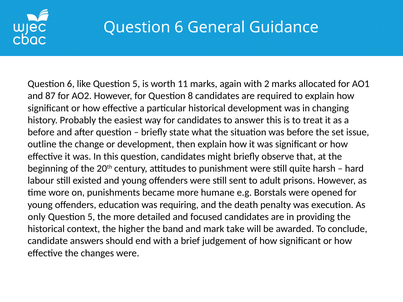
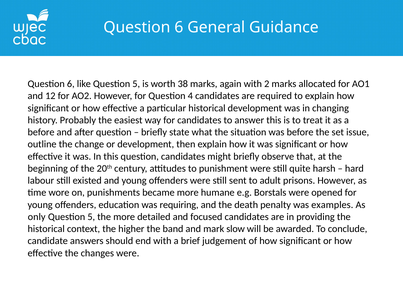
11: 11 -> 38
87: 87 -> 12
8: 8 -> 4
execution: execution -> examples
take: take -> slow
